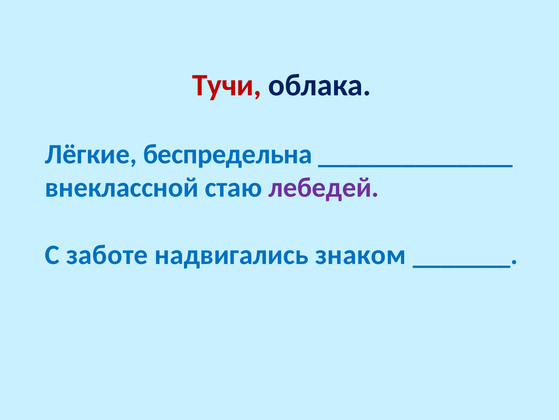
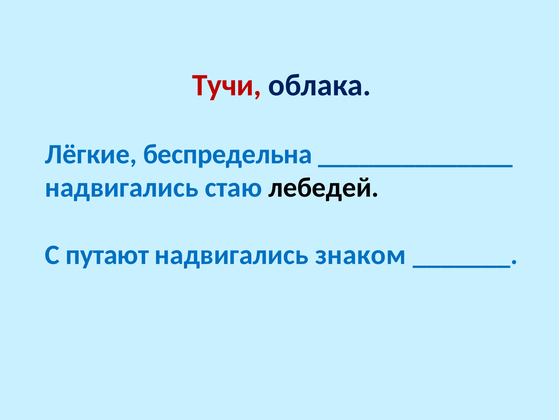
внеклассной at (122, 187): внеклассной -> надвигались
лебедей colour: purple -> black
заботе: заботе -> путают
